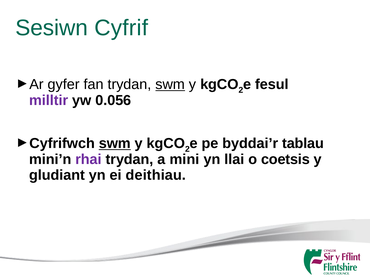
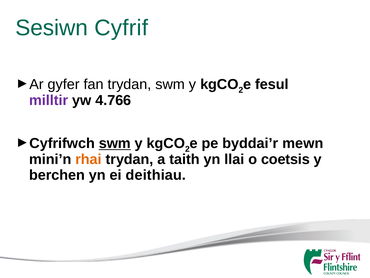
swm at (170, 84) underline: present -> none
0.056: 0.056 -> 4.766
tablau: tablau -> mewn
rhai colour: purple -> orange
mini: mini -> taith
gludiant: gludiant -> berchen
